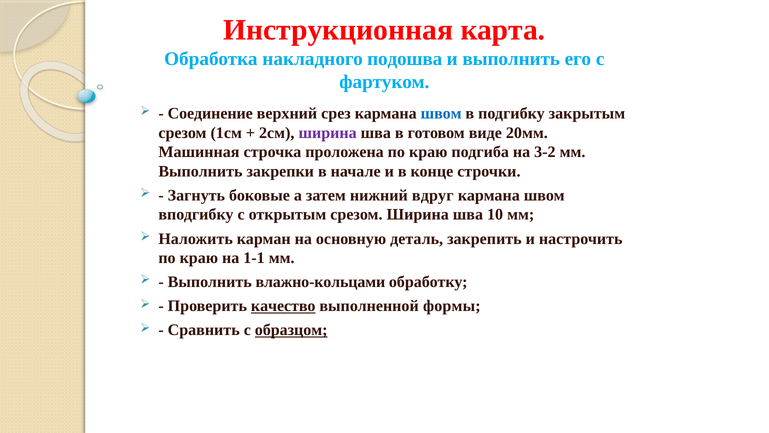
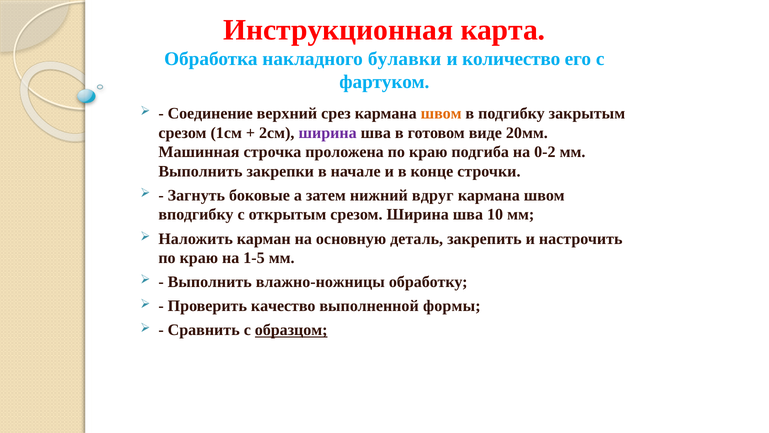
подошва: подошва -> булавки
и выполнить: выполнить -> количество
швом at (441, 113) colour: blue -> orange
3-2: 3-2 -> 0-2
1-1: 1-1 -> 1-5
влажно-кольцами: влажно-кольцами -> влажно-ножницы
качество underline: present -> none
